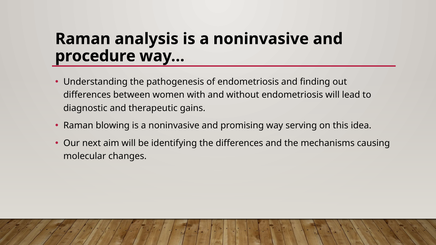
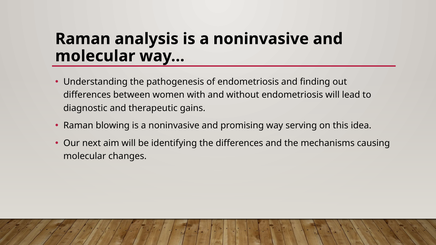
procedure at (95, 56): procedure -> molecular
